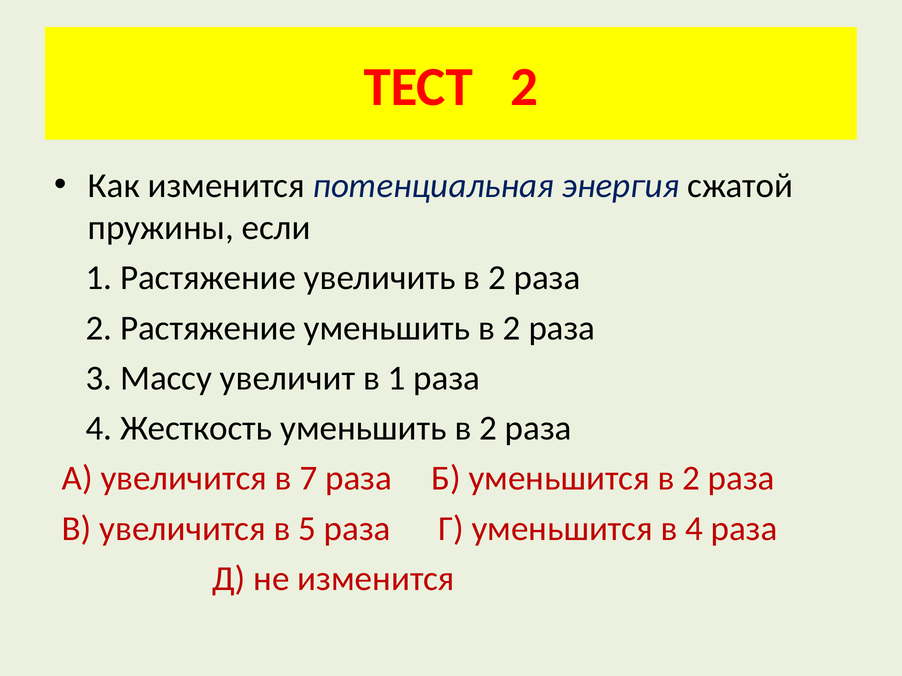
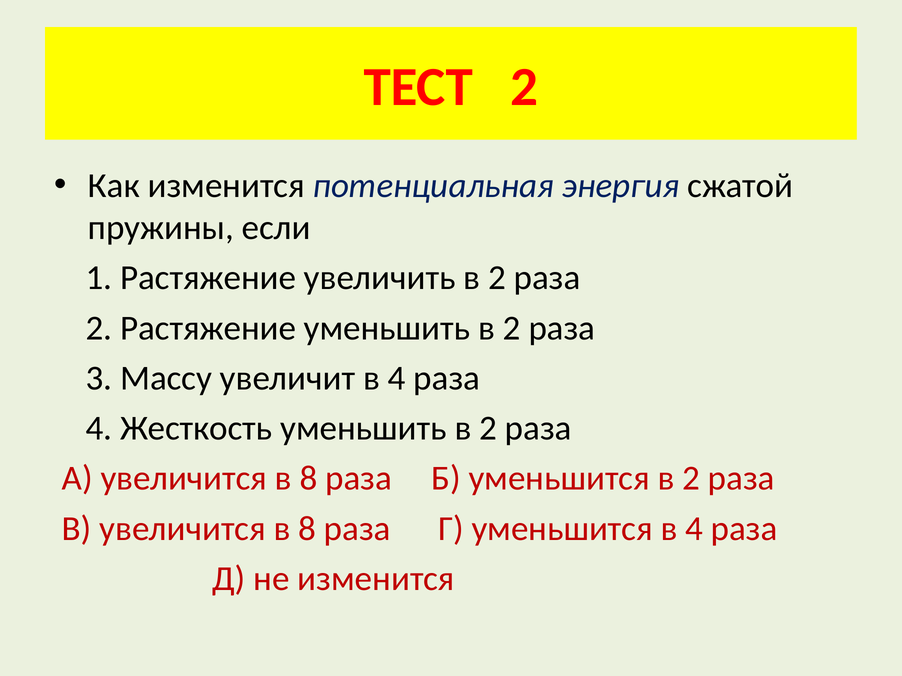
увеличит в 1: 1 -> 4
А увеличится в 7: 7 -> 8
В увеличится в 5: 5 -> 8
